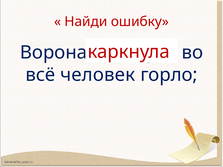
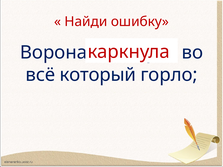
человек: человек -> который
